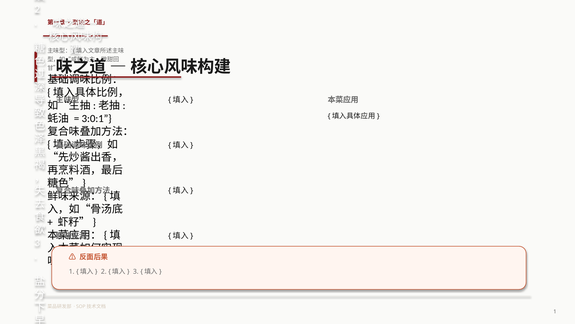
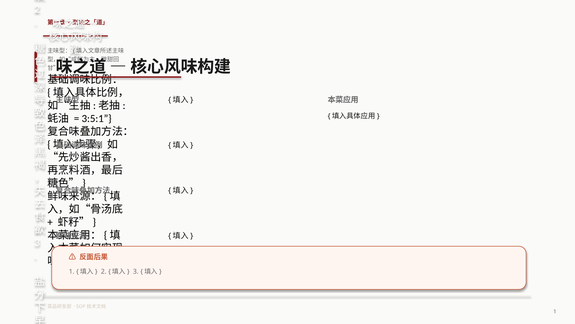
3:0:1: 3:0:1 -> 3:5:1
